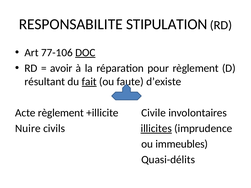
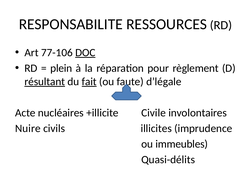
STIPULATION: STIPULATION -> RESSOURCES
avoir: avoir -> plein
résultant underline: none -> present
d’existe: d’existe -> d’légale
Acte règlement: règlement -> nucléaires
illicites underline: present -> none
